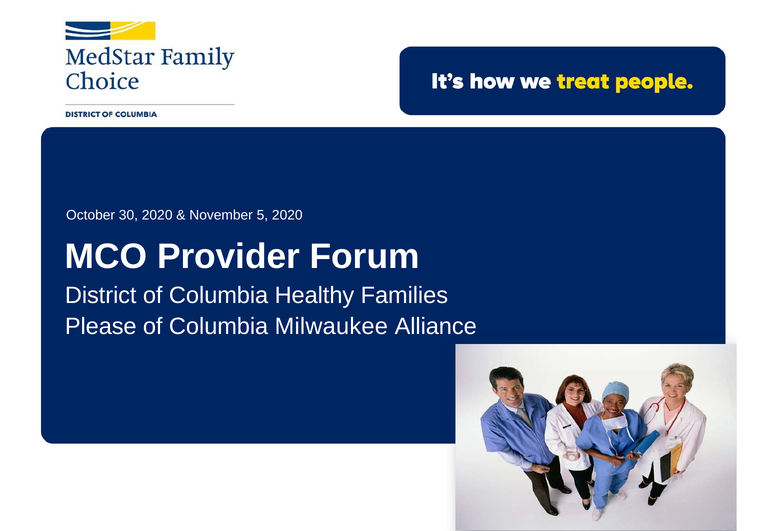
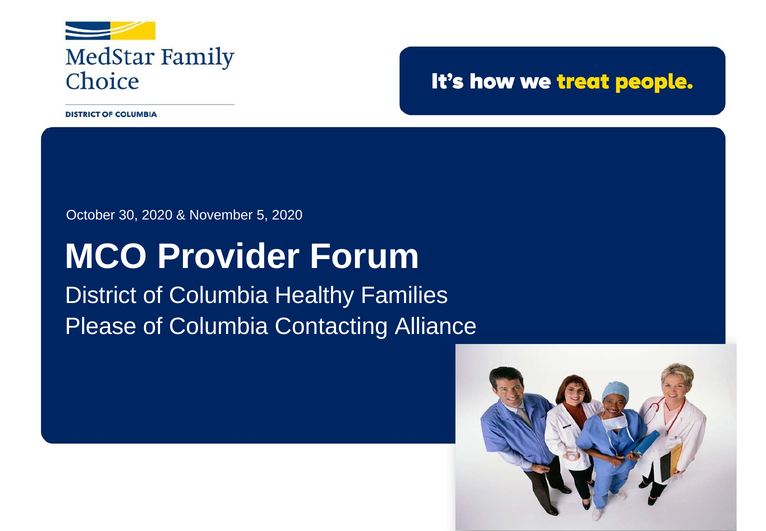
Milwaukee: Milwaukee -> Contacting
